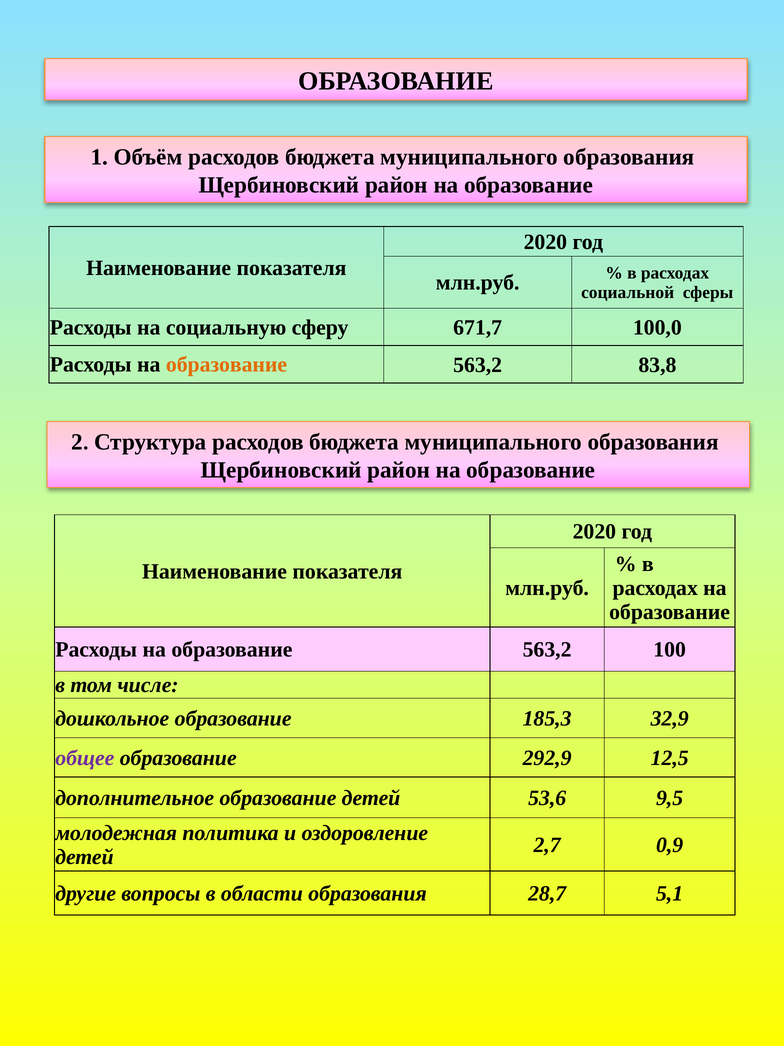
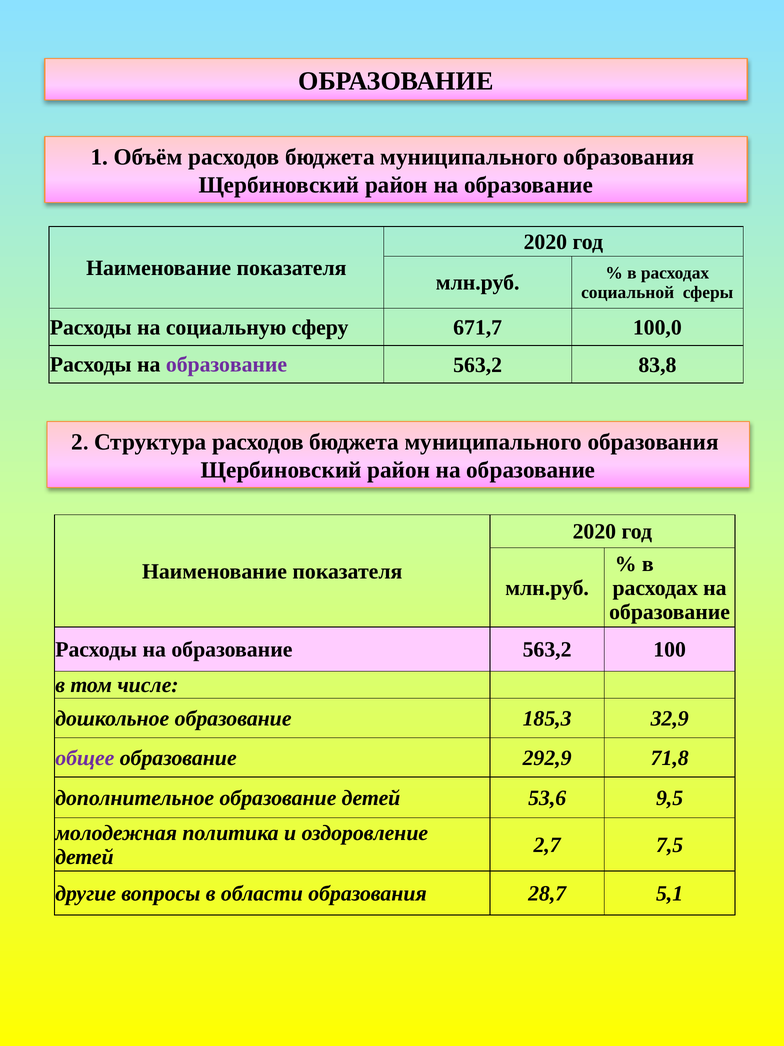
образование at (226, 365) colour: orange -> purple
12,5: 12,5 -> 71,8
0,9: 0,9 -> 7,5
